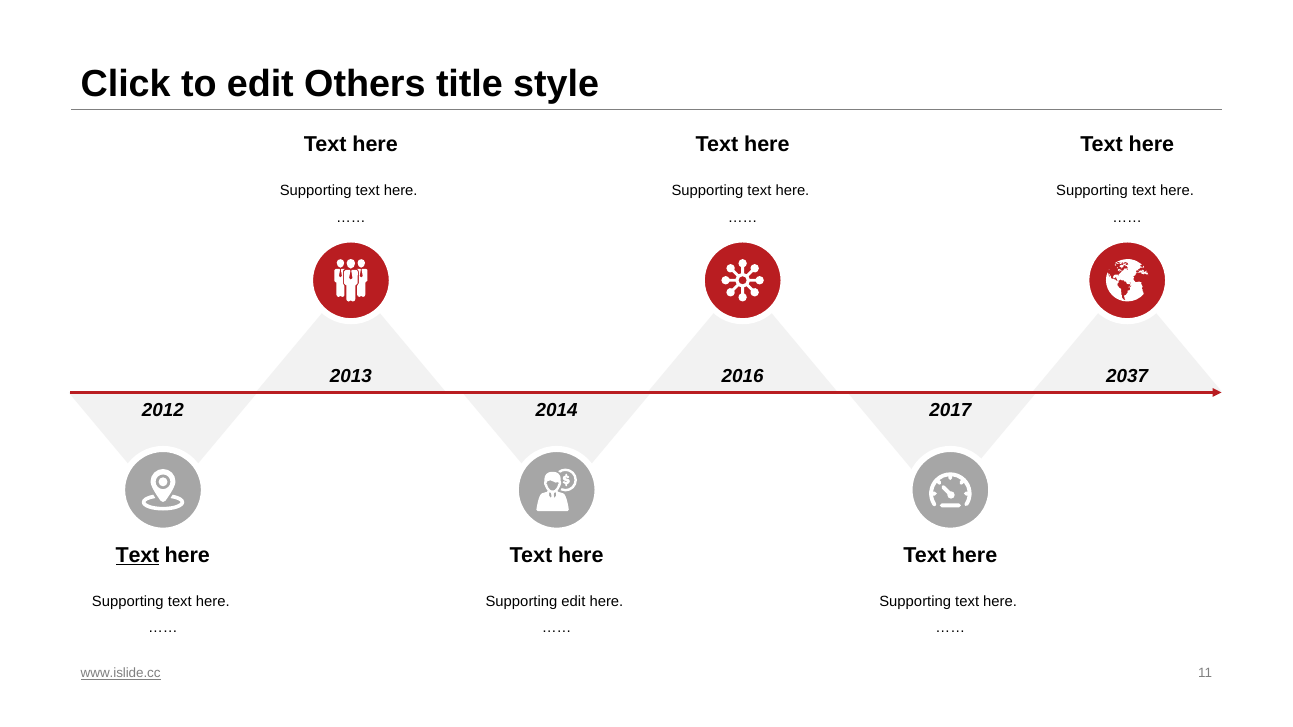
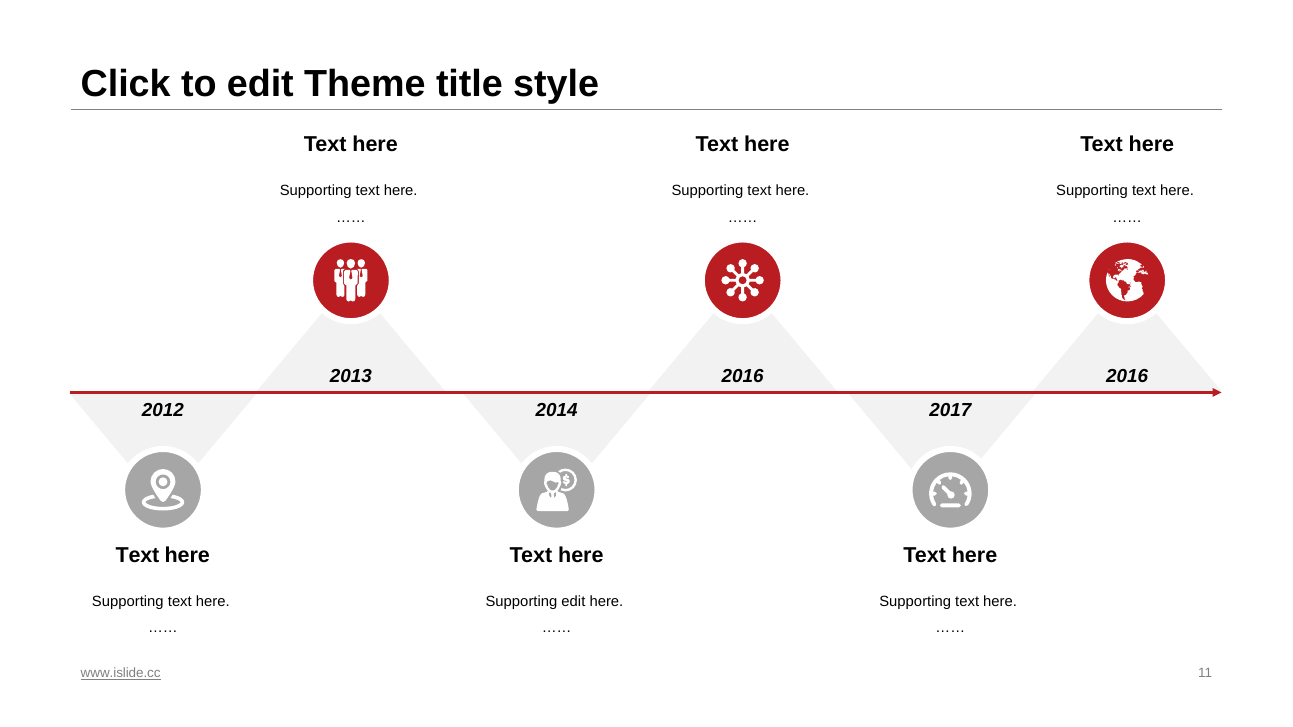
Others: Others -> Theme
2016 2037: 2037 -> 2016
Text at (137, 556) underline: present -> none
